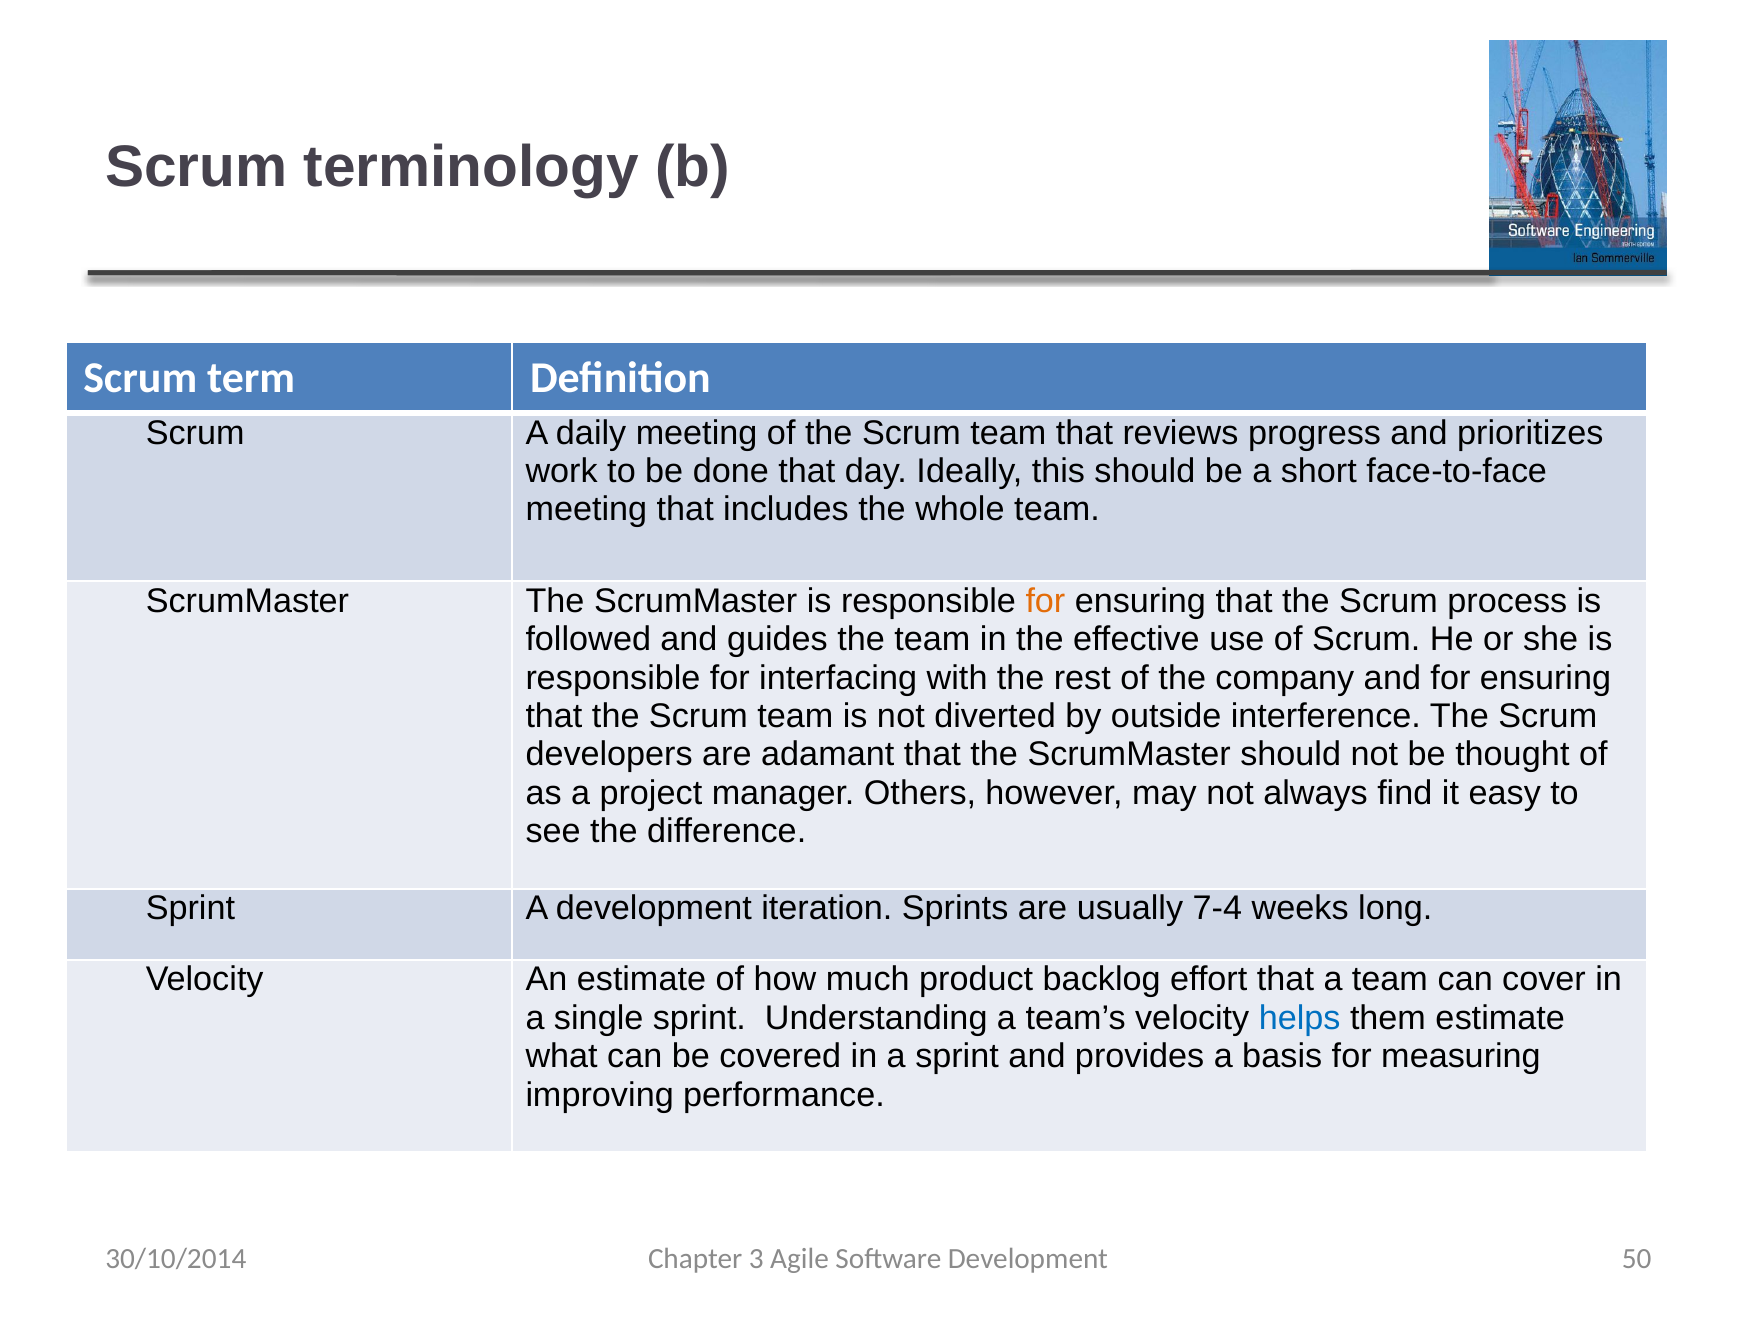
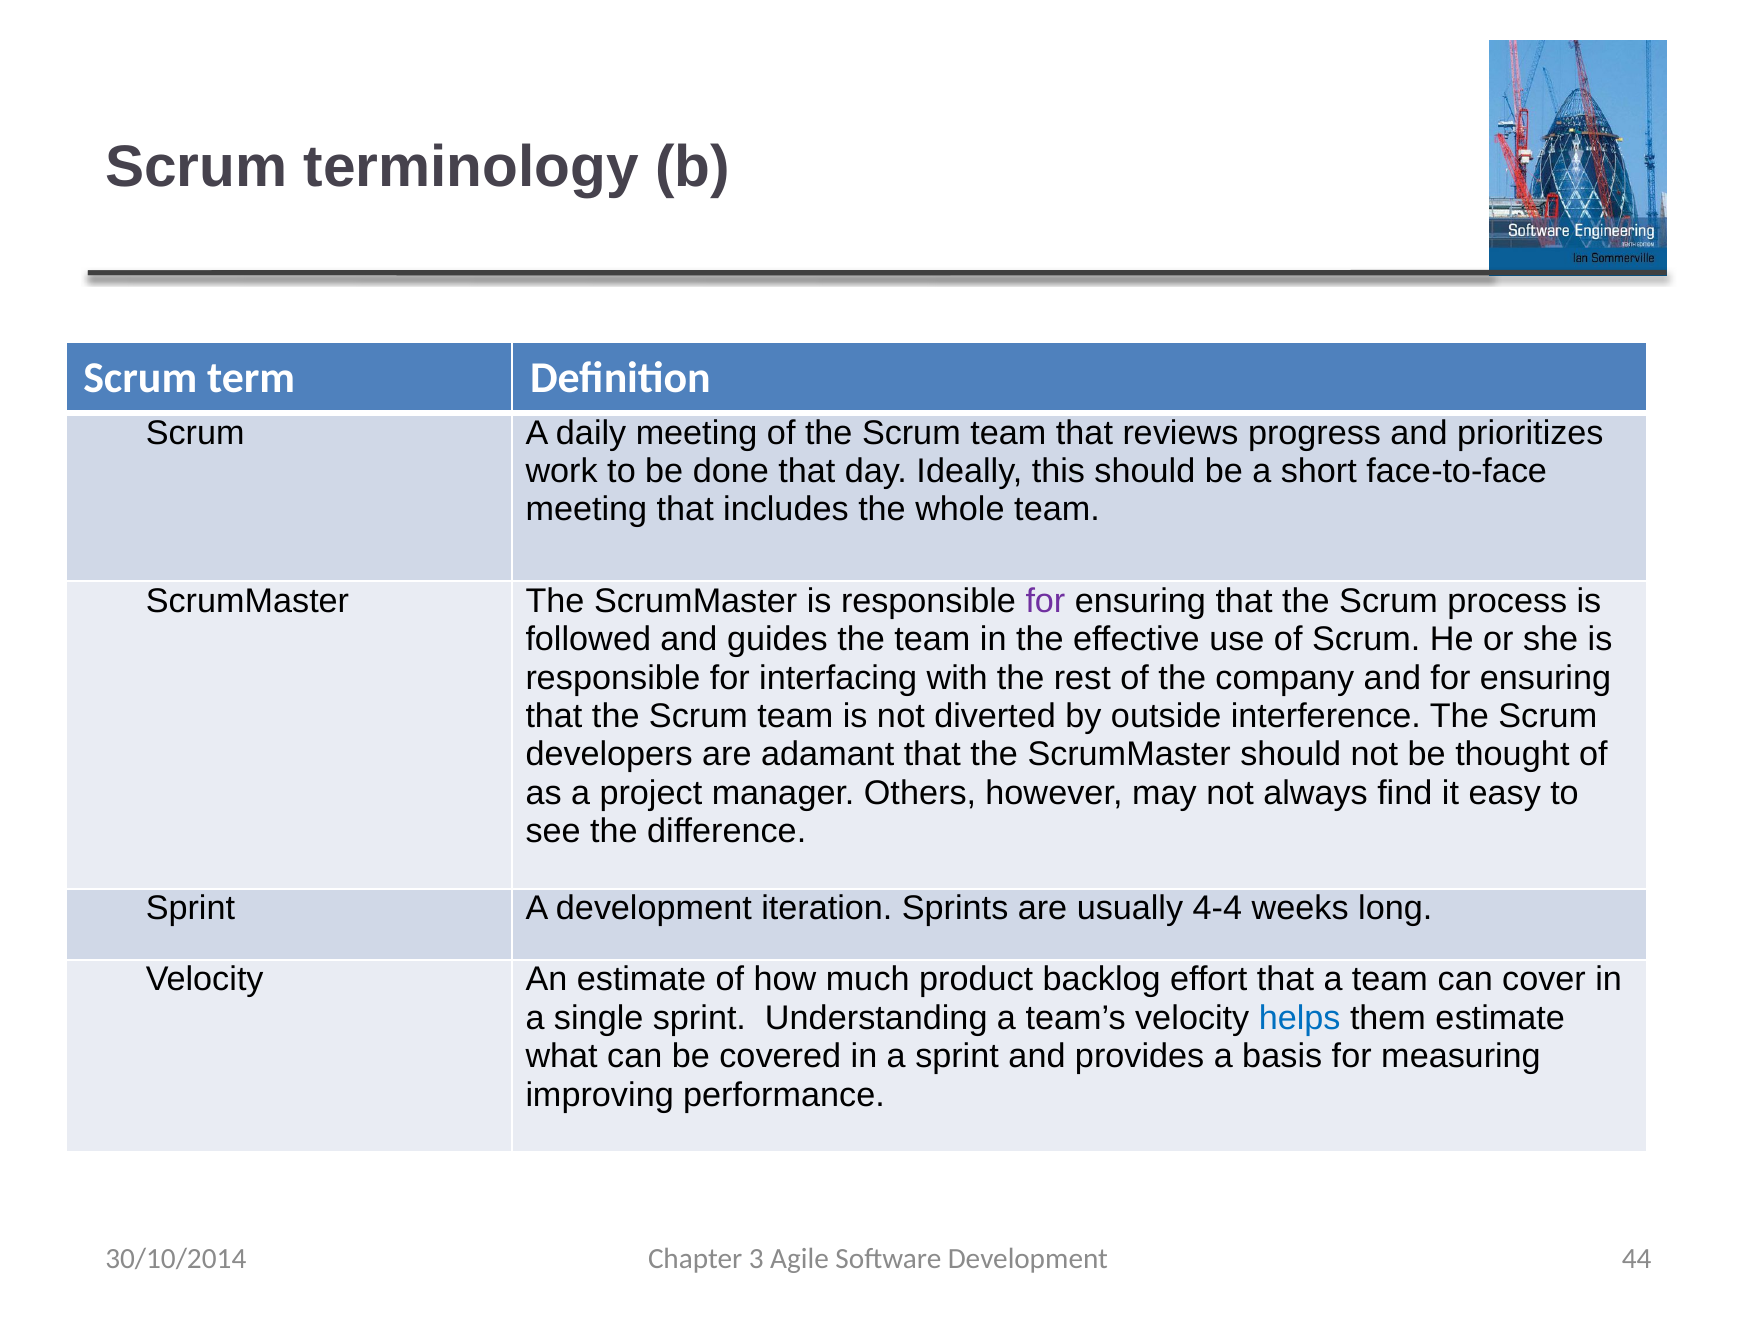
for at (1045, 601) colour: orange -> purple
7-4: 7-4 -> 4-4
50: 50 -> 44
